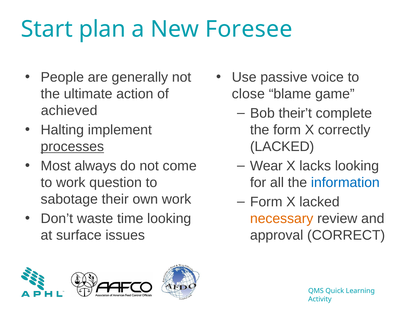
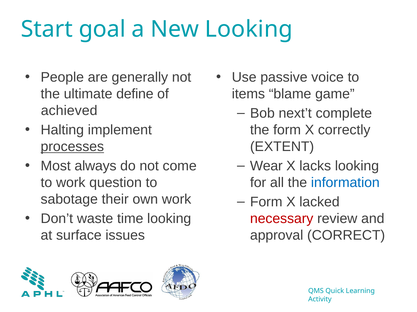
plan: plan -> goal
New Foresee: Foresee -> Looking
action: action -> define
close: close -> items
their’t: their’t -> next’t
LACKED at (282, 147): LACKED -> EXTENT
necessary colour: orange -> red
